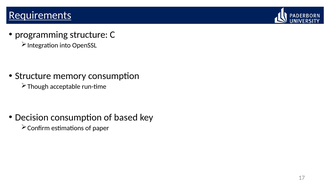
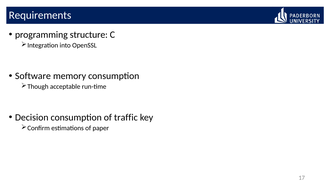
Requirements underline: present -> none
Structure at (33, 76): Structure -> Software
based: based -> traffic
